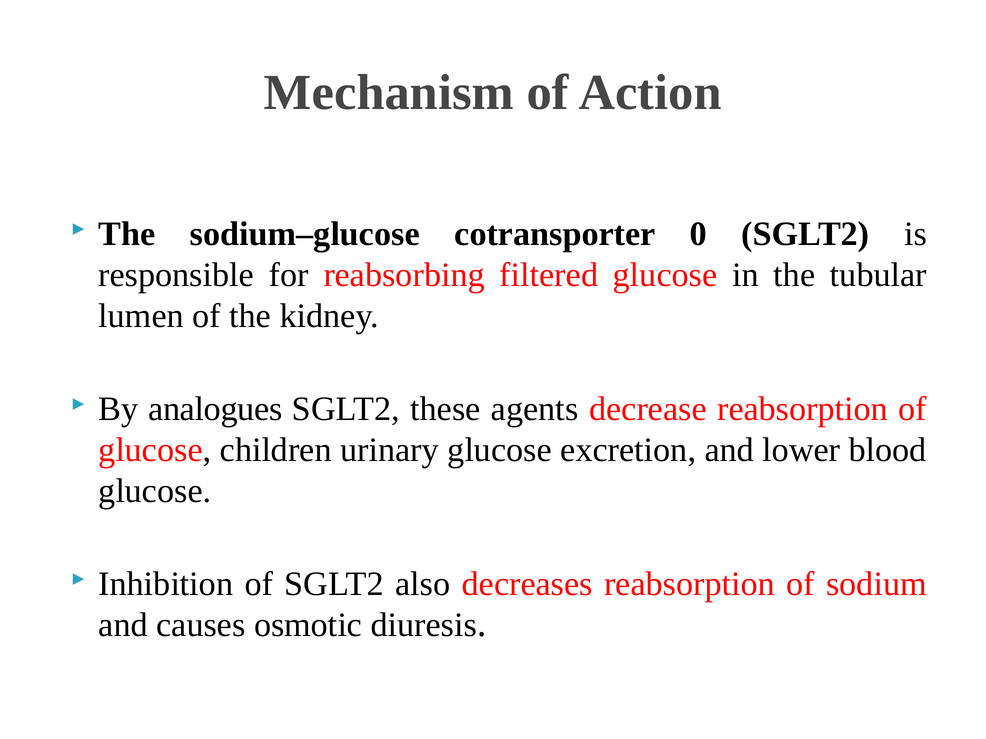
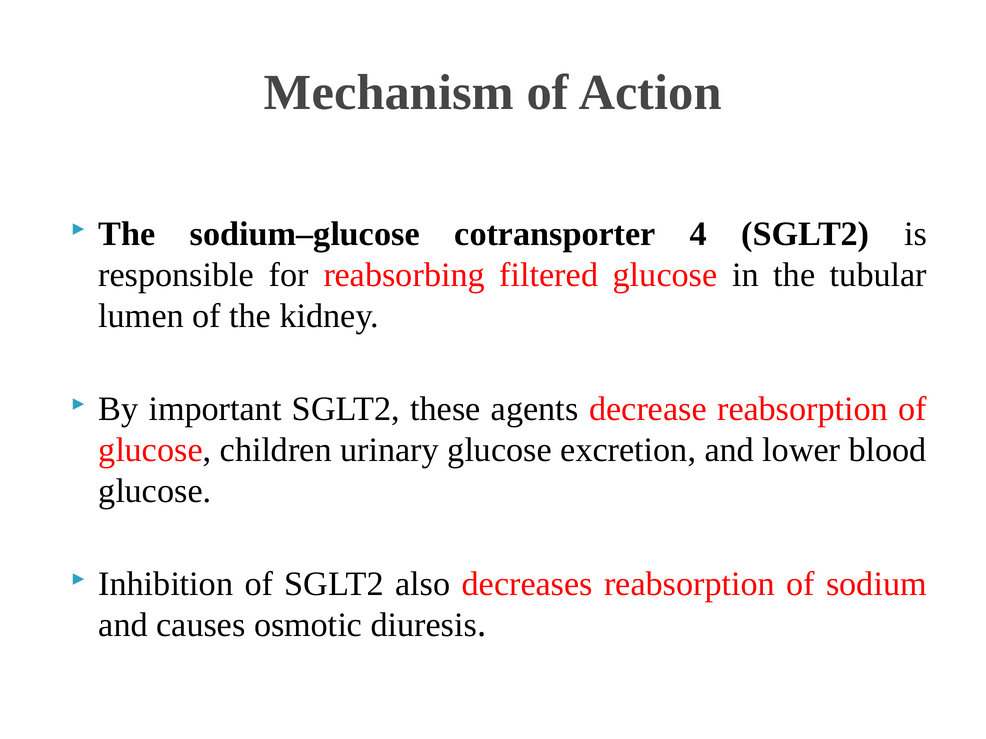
0: 0 -> 4
analogues: analogues -> important
